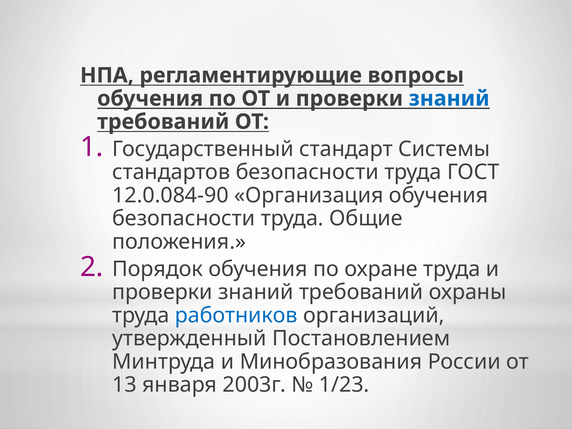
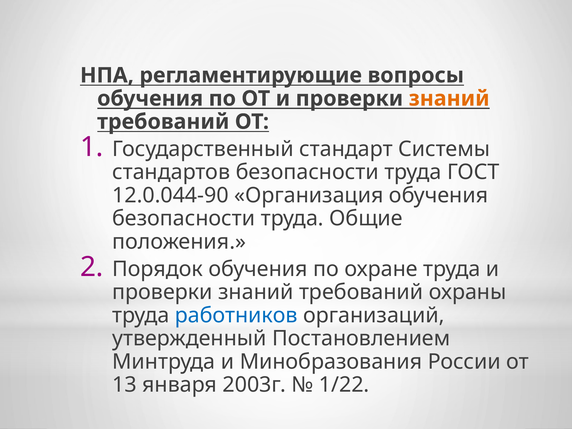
знаний at (449, 99) colour: blue -> orange
12.0.084-90: 12.0.084-90 -> 12.0.044-90
1/23: 1/23 -> 1/22
